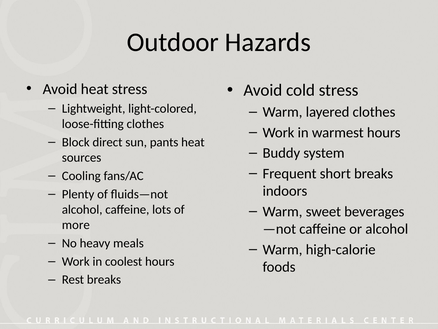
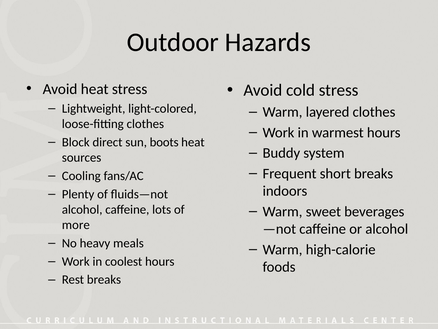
pants: pants -> boots
